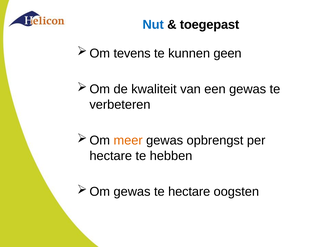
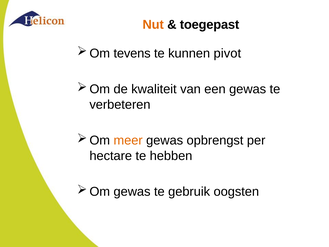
Nut colour: blue -> orange
geen: geen -> pivot
te hectare: hectare -> gebruik
